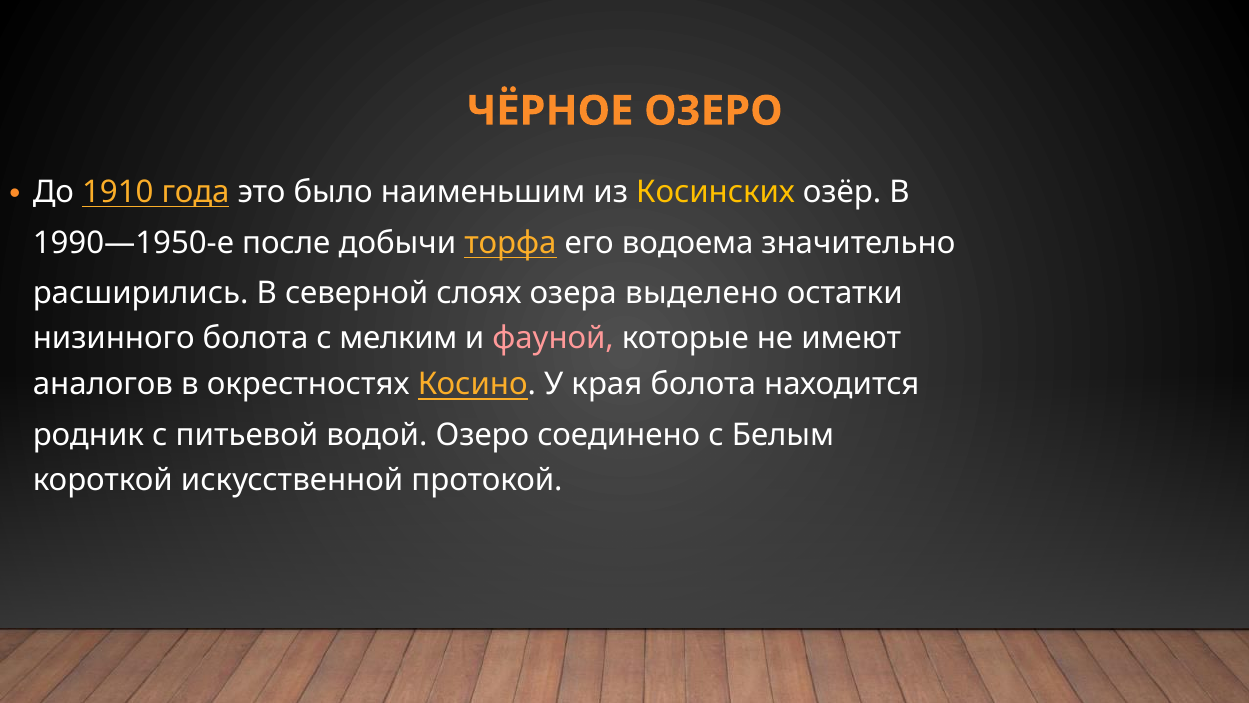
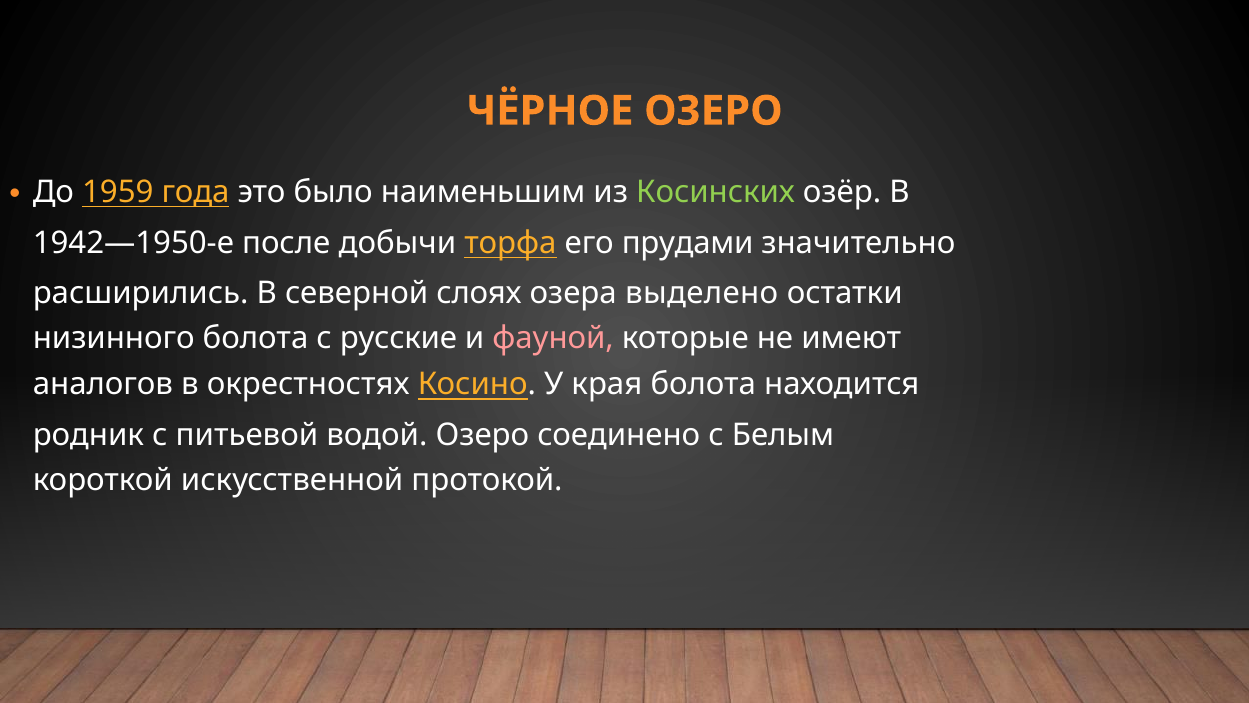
1910: 1910 -> 1959
Косинских colour: yellow -> light green
1990—1950-е: 1990—1950-е -> 1942—1950-е
водоема: водоема -> прудами
мелким: мелким -> русские
